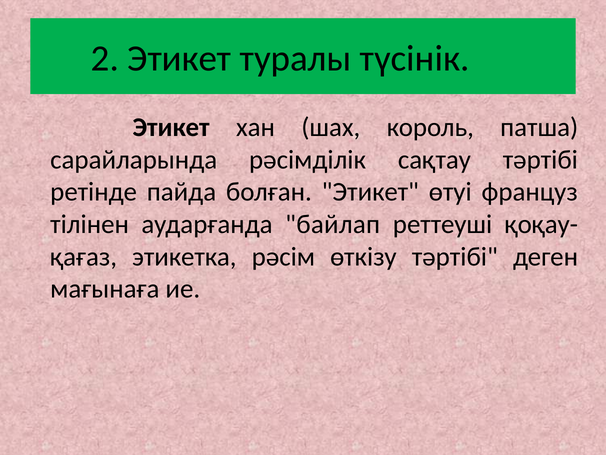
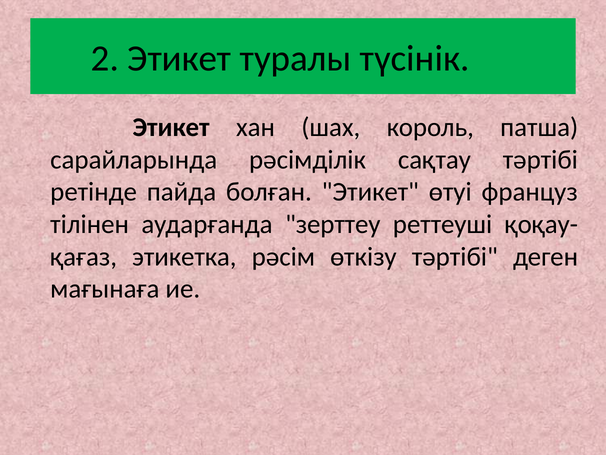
байлап: байлап -> зерттеу
